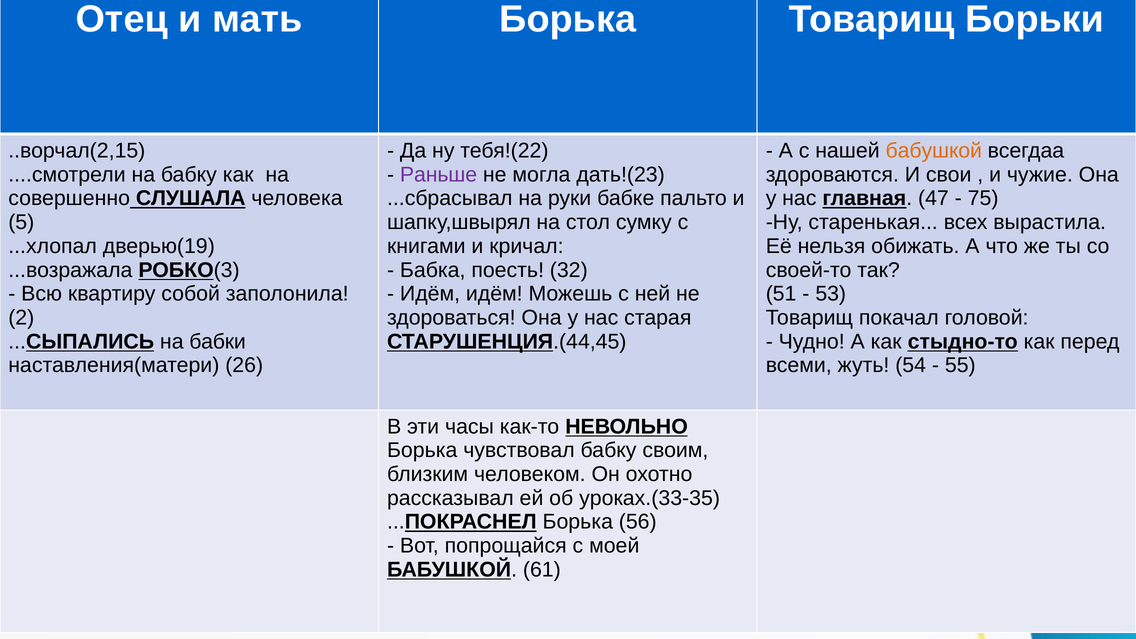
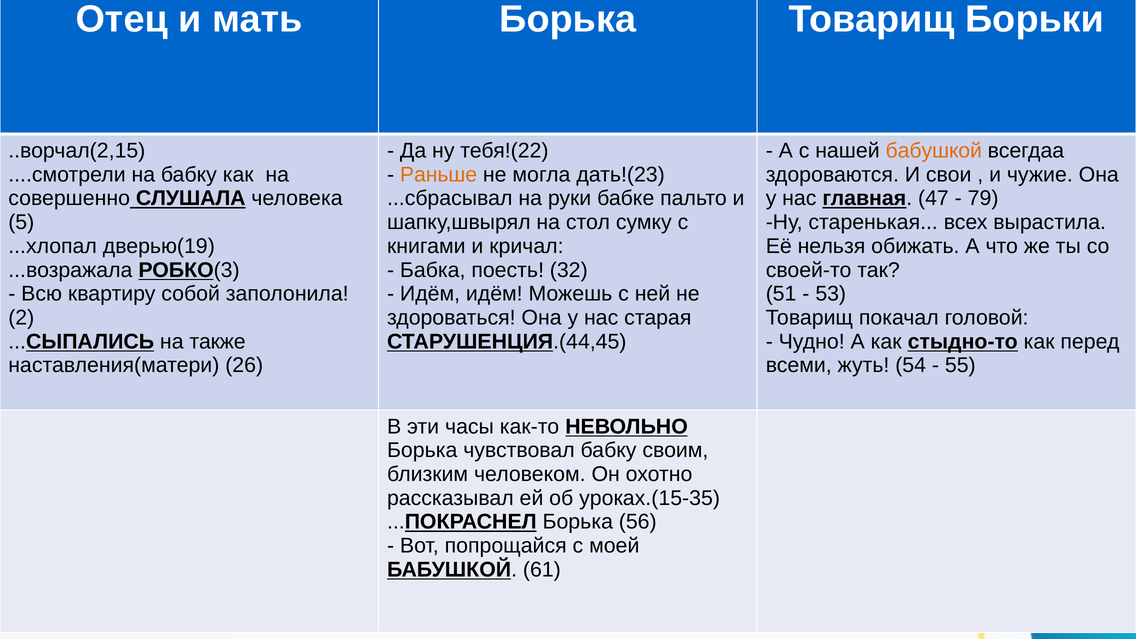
Раньше colour: purple -> orange
75: 75 -> 79
бабки: бабки -> также
уроках.(33-35: уроках.(33-35 -> уроках.(15-35
